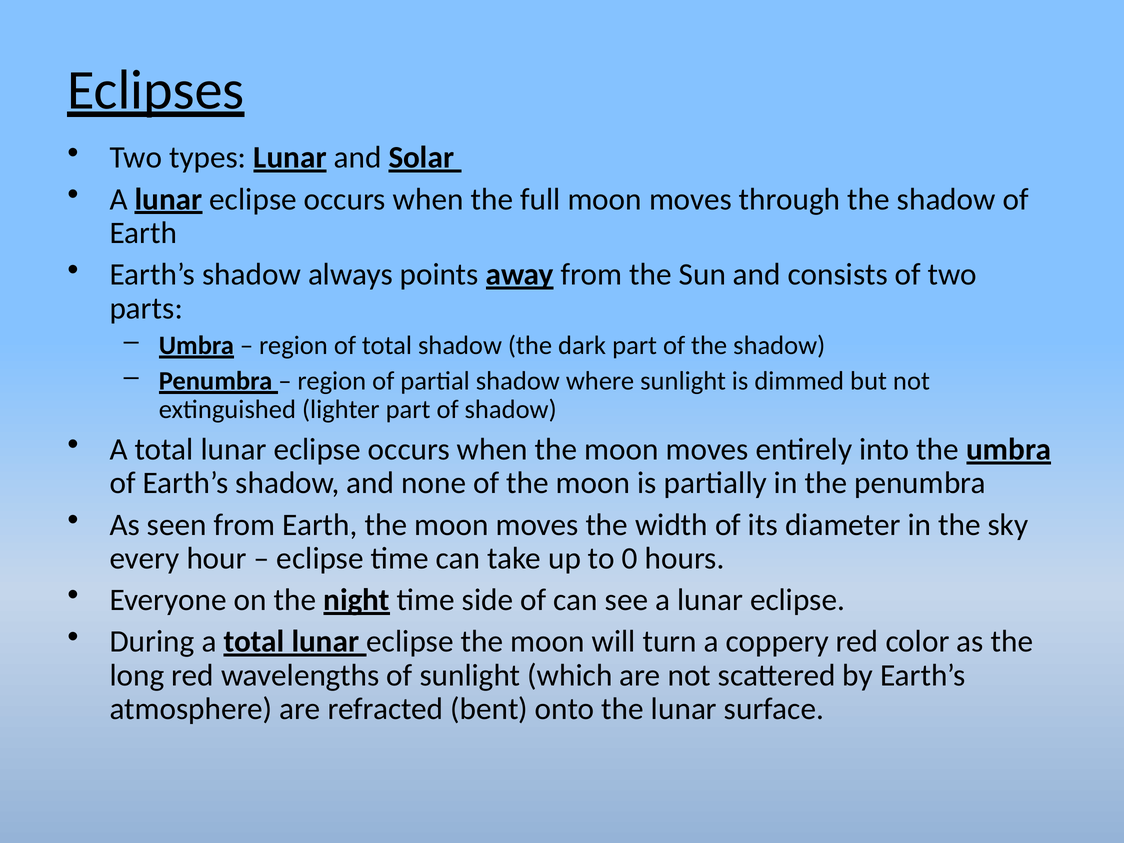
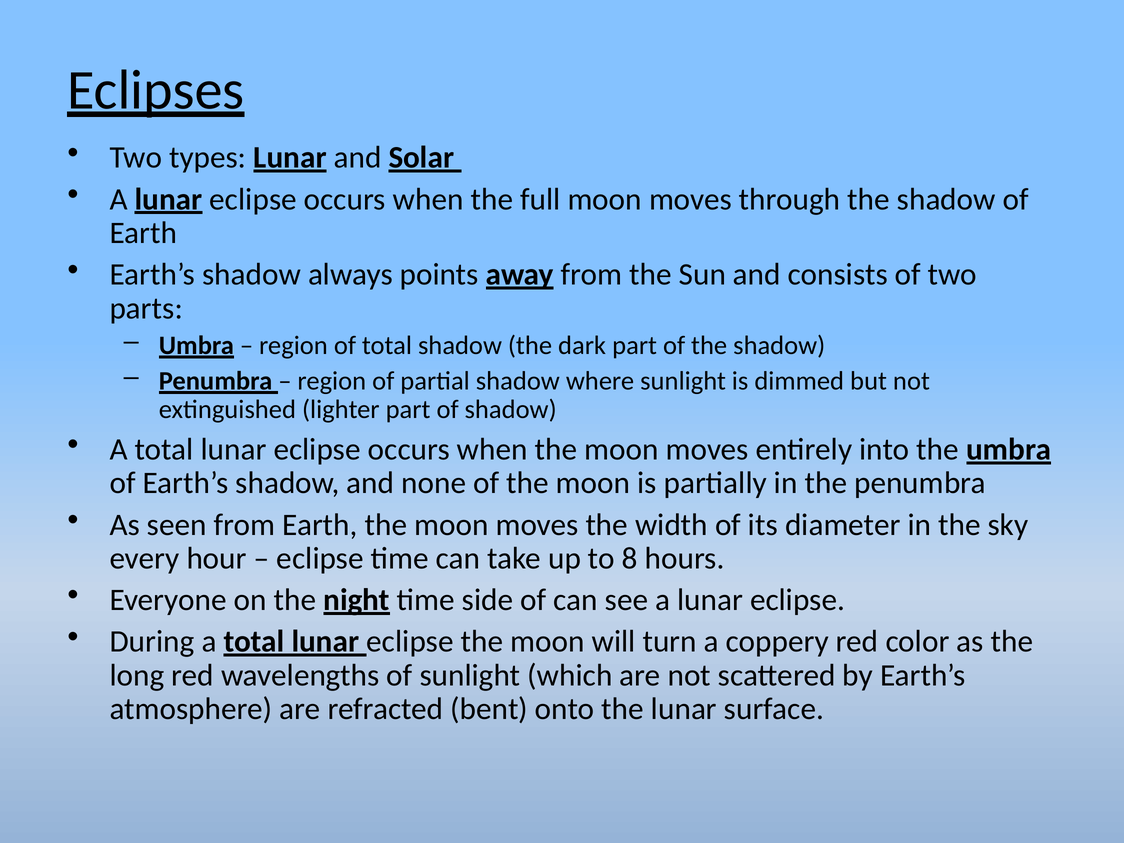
0: 0 -> 8
